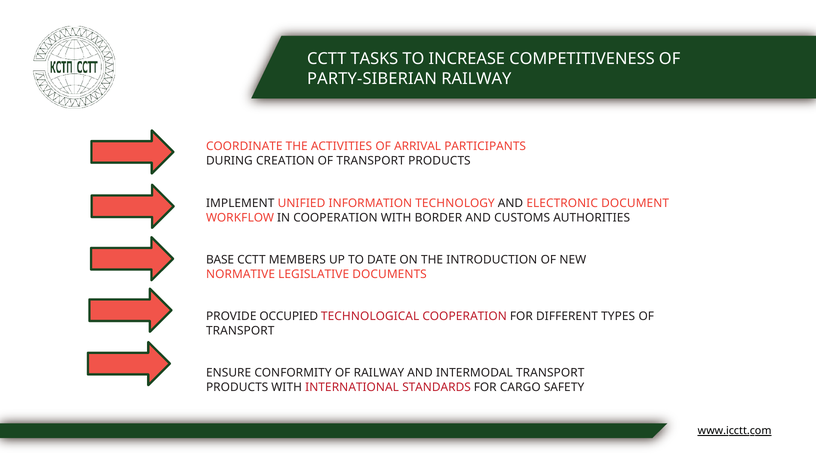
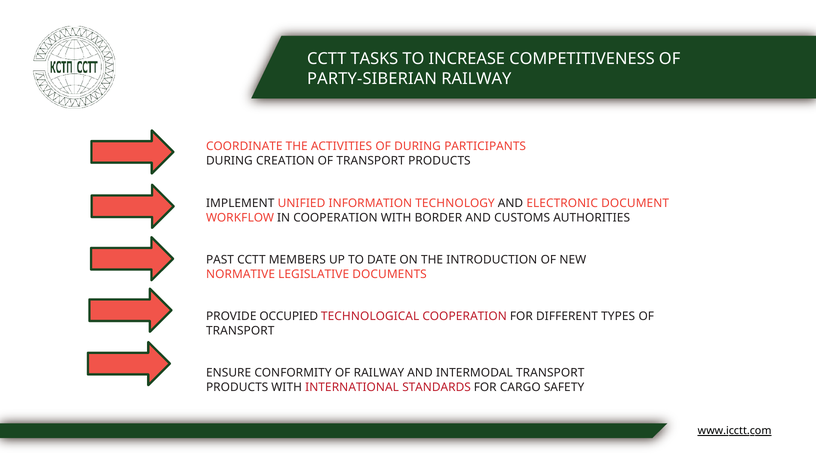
OF ARRIVAL: ARRIVAL -> DURING
BASE: BASE -> PAST
